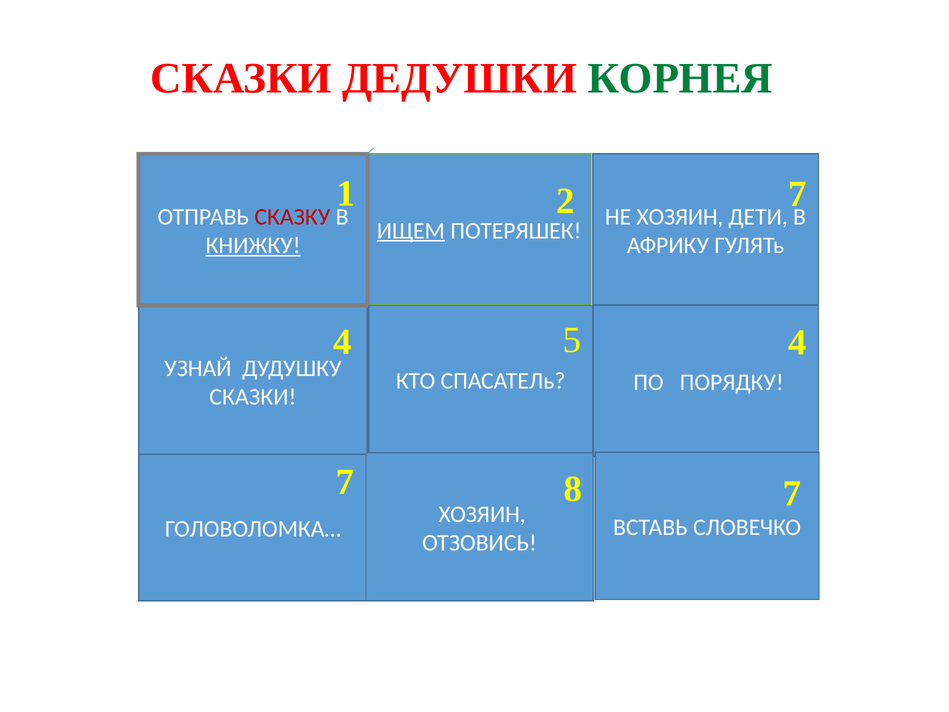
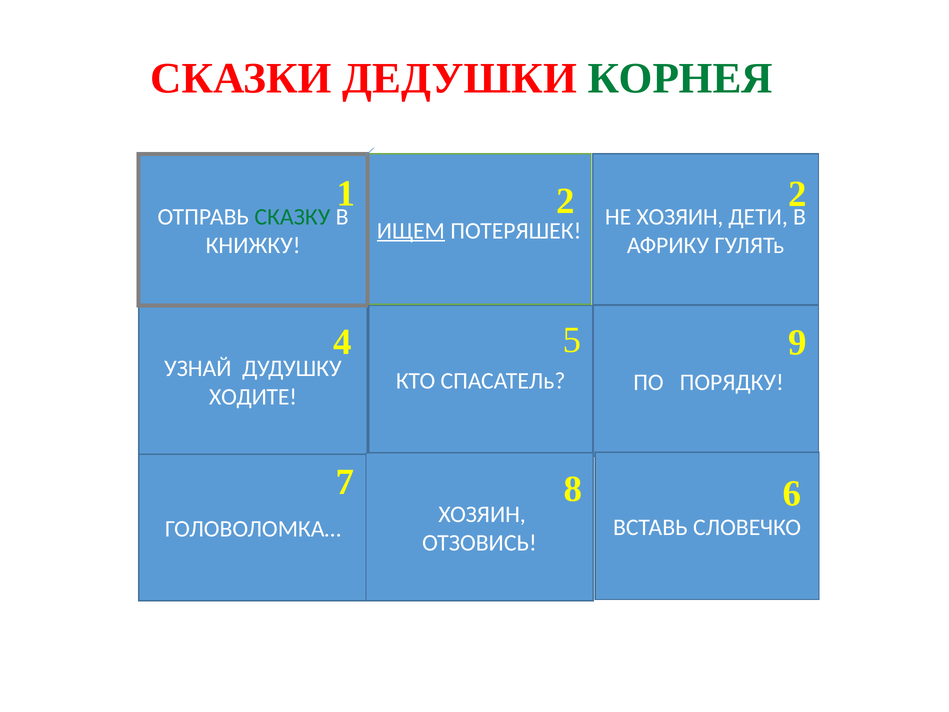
2 7: 7 -> 2
СКАЗКУ colour: red -> green
КНИЖКУ underline: present -> none
5 4: 4 -> 9
СКАЗКИ at (253, 397): СКАЗКИ -> ХОДИТЕ
8 7: 7 -> 6
